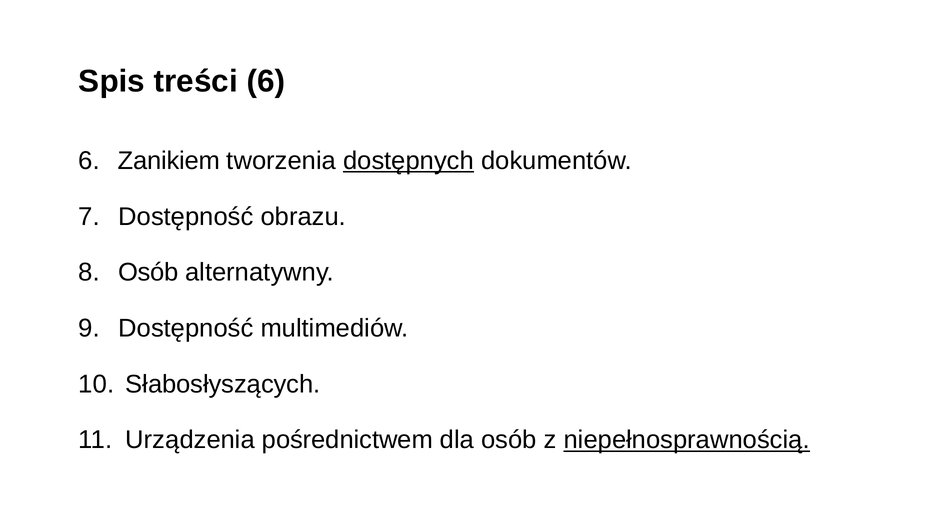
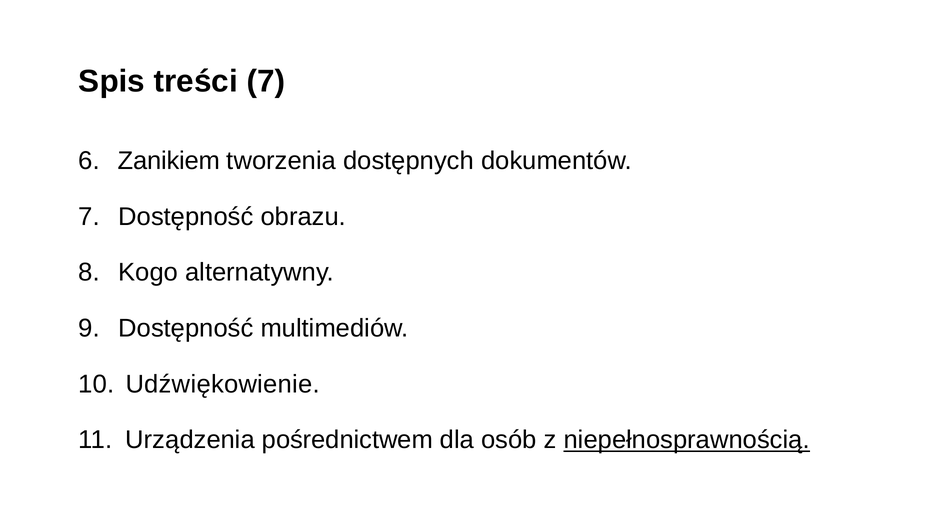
treści 6: 6 -> 7
dostępnych underline: present -> none
Osób at (148, 273): Osób -> Kogo
Słabosłyszących: Słabosłyszących -> Udźwiękowienie
